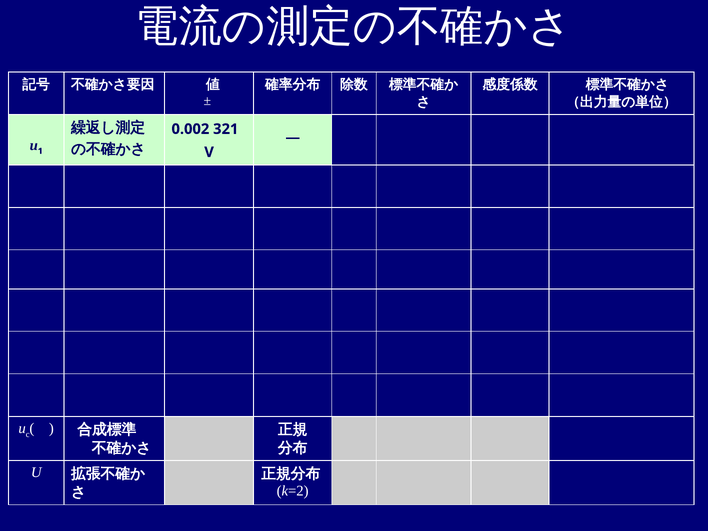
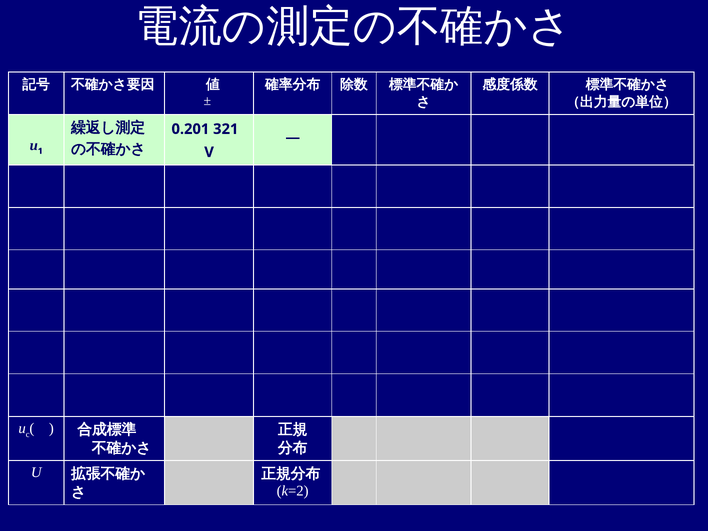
0.002: 0.002 -> 0.201
